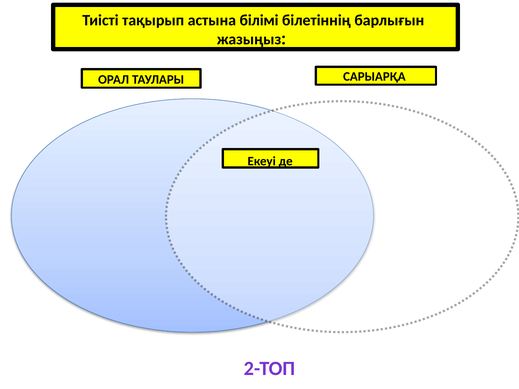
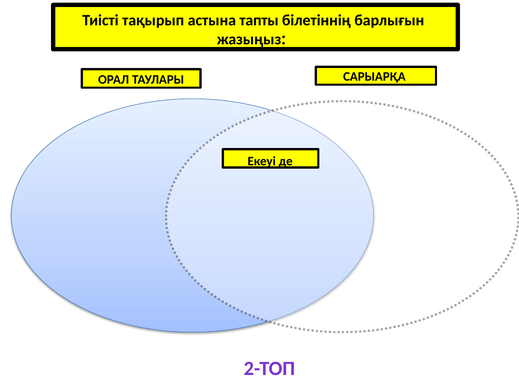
білімі: білімі -> тапты
